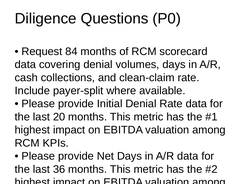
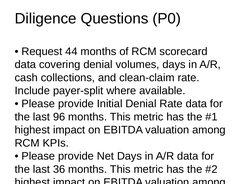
84: 84 -> 44
20: 20 -> 96
